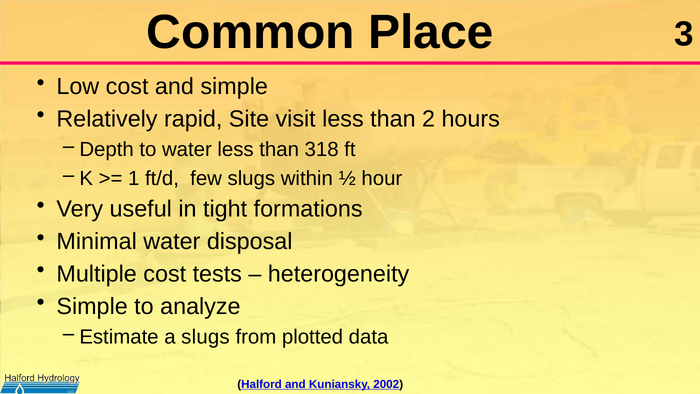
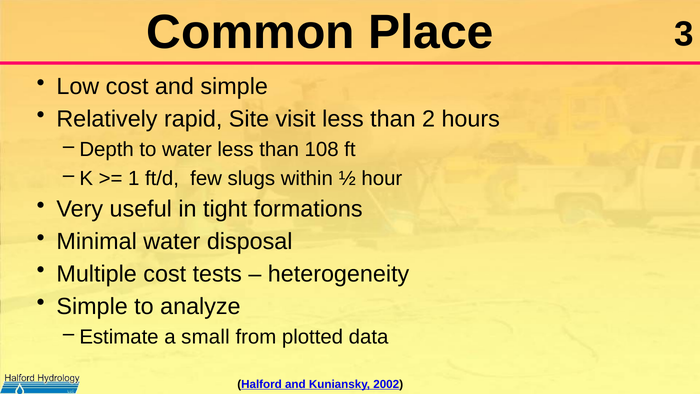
318: 318 -> 108
a slugs: slugs -> small
